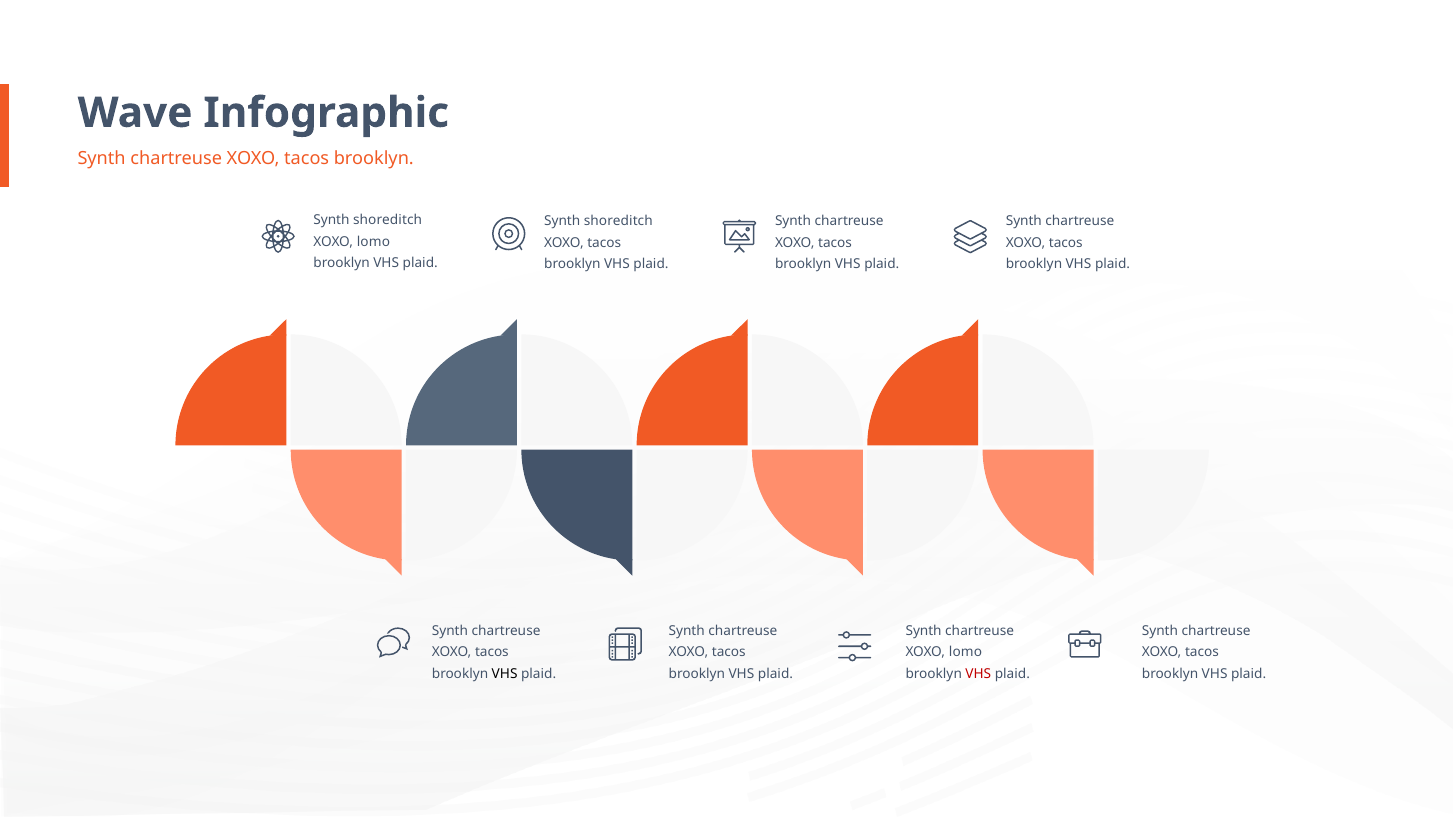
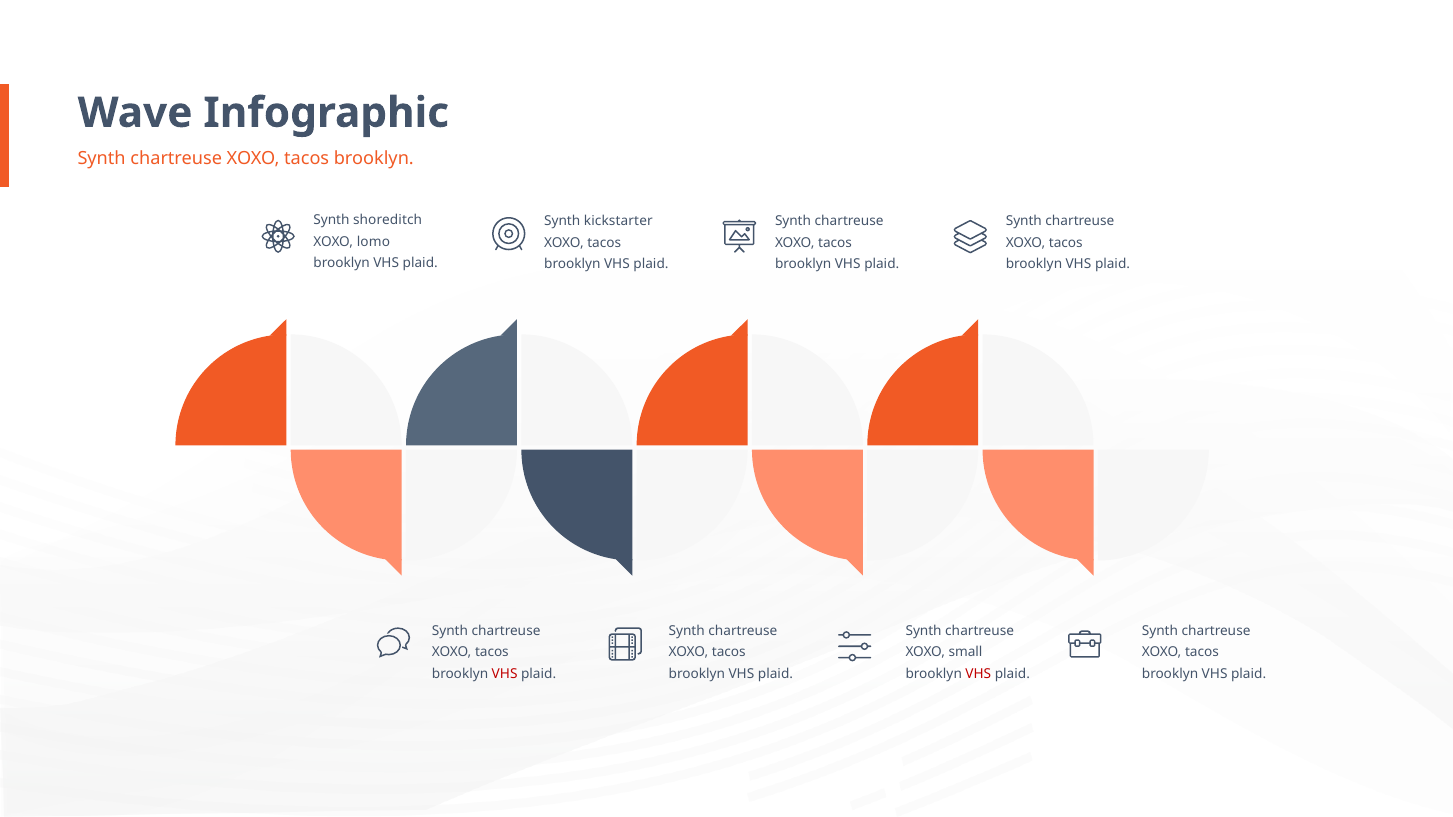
shoreditch at (618, 221): shoreditch -> kickstarter
lomo at (965, 653): lomo -> small
VHS at (505, 674) colour: black -> red
